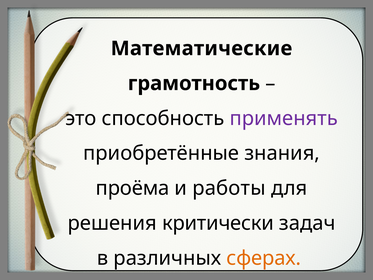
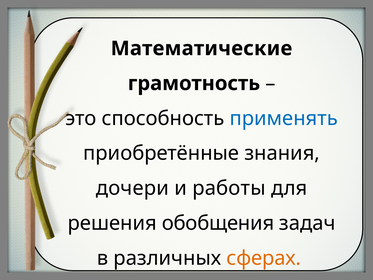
применять colour: purple -> blue
проёма: проёма -> дочери
критически: критически -> обобщения
